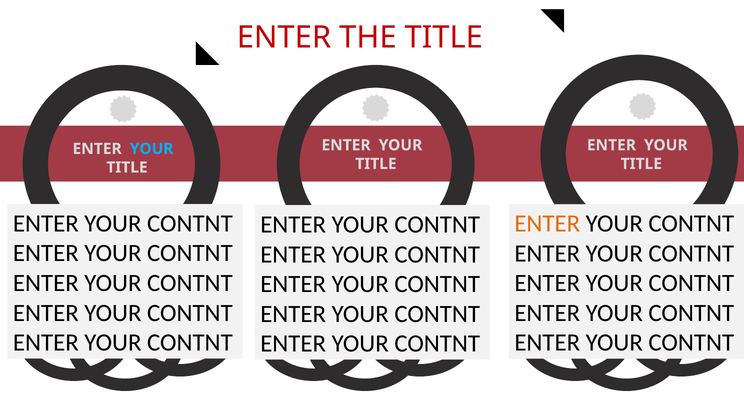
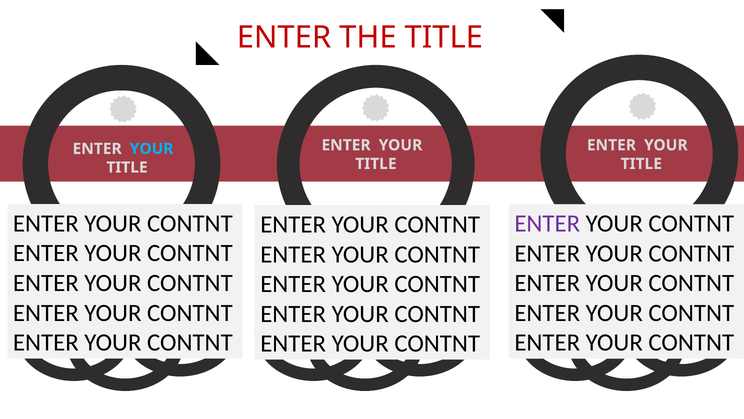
ENTER at (547, 223) colour: orange -> purple
